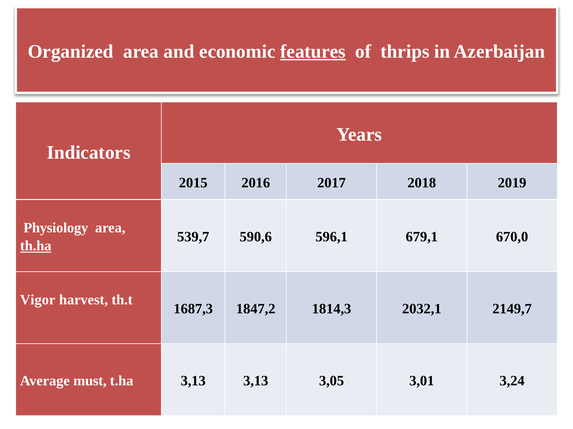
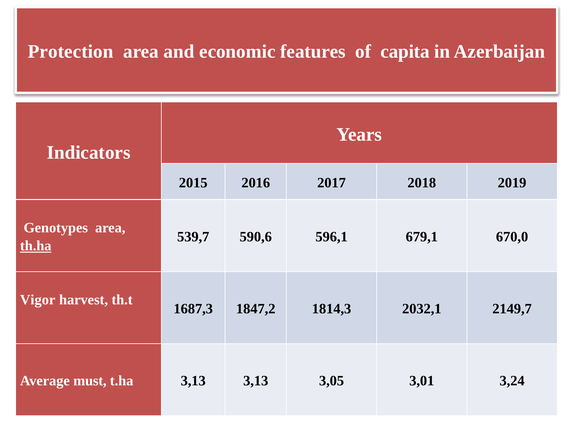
Organized: Organized -> Protection
features underline: present -> none
thrips: thrips -> capita
Physiology: Physiology -> Genotypes
